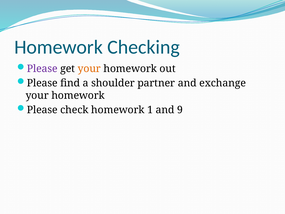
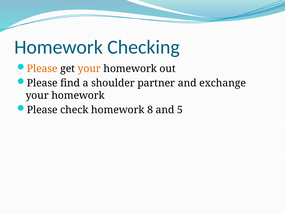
Please at (42, 69) colour: purple -> orange
1: 1 -> 8
9: 9 -> 5
